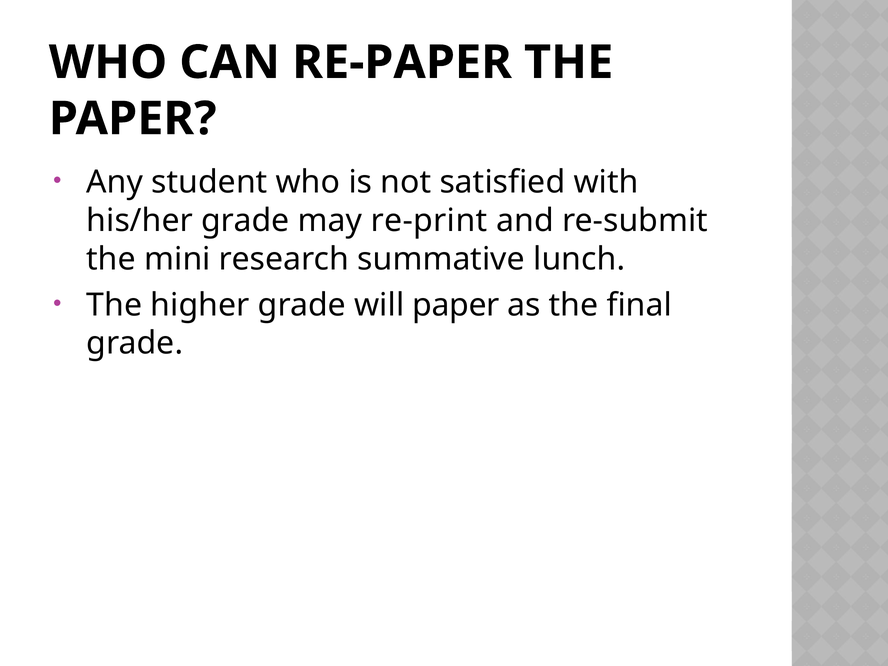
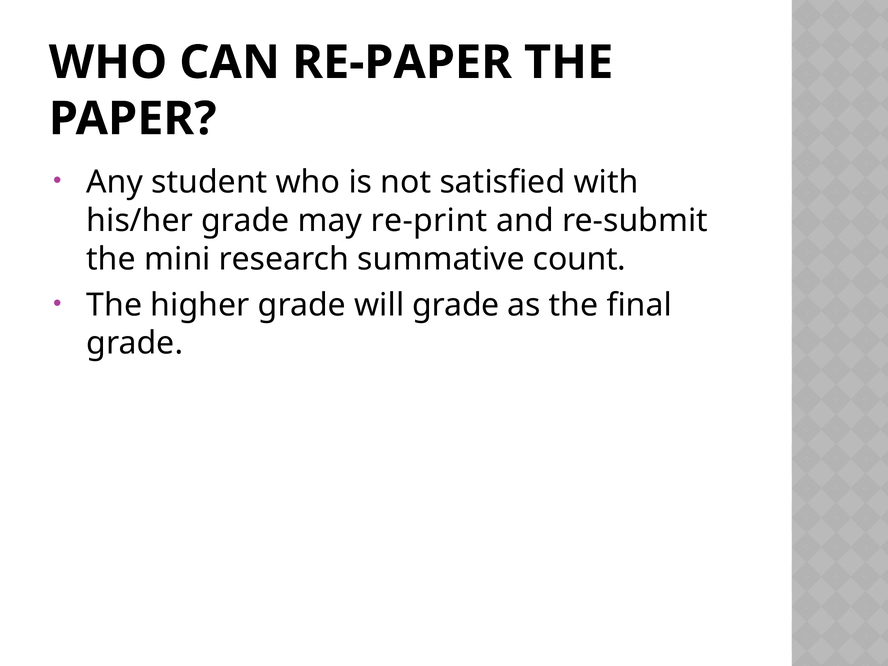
lunch: lunch -> count
will paper: paper -> grade
